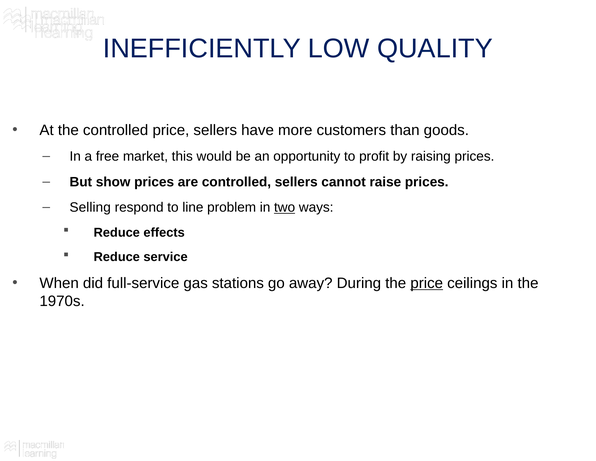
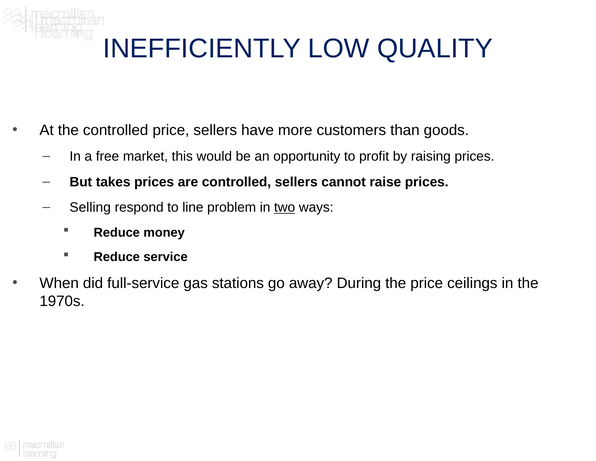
show: show -> takes
effects: effects -> money
price at (427, 283) underline: present -> none
